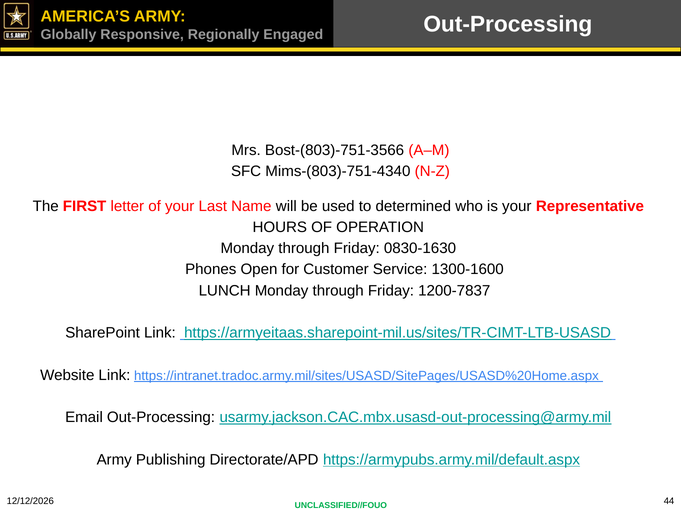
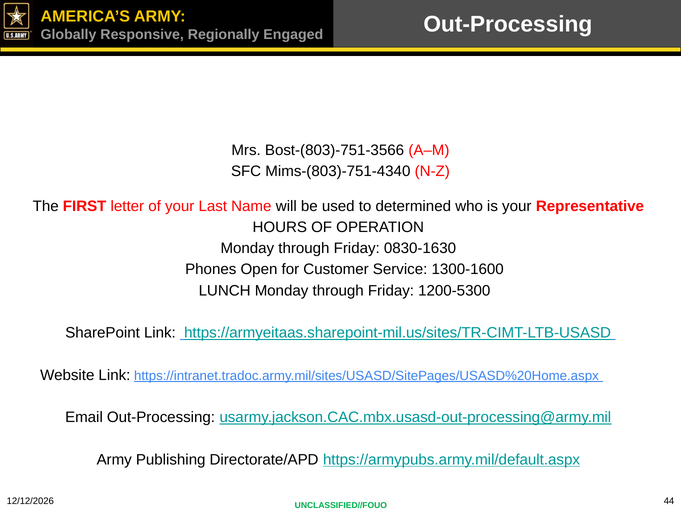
1200-7837: 1200-7837 -> 1200-5300
